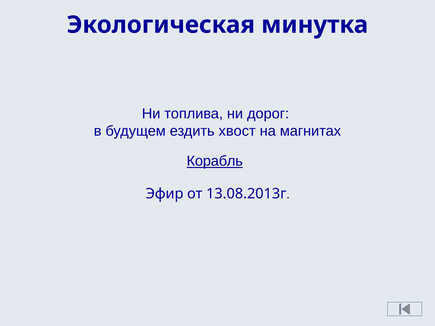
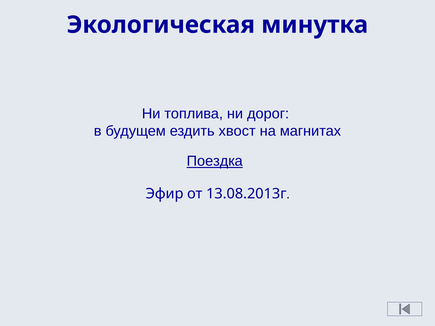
Корабль: Корабль -> Поездка
